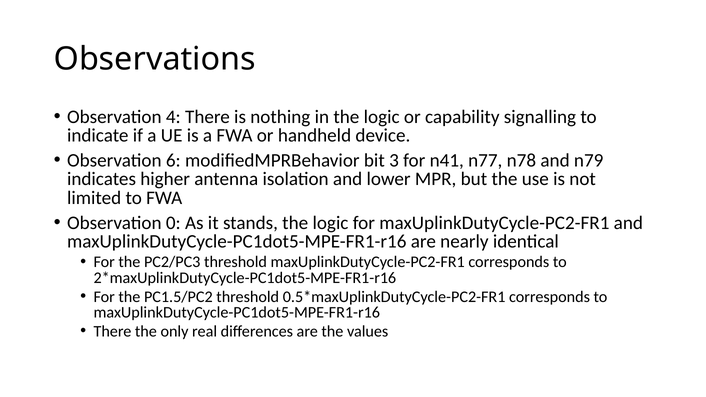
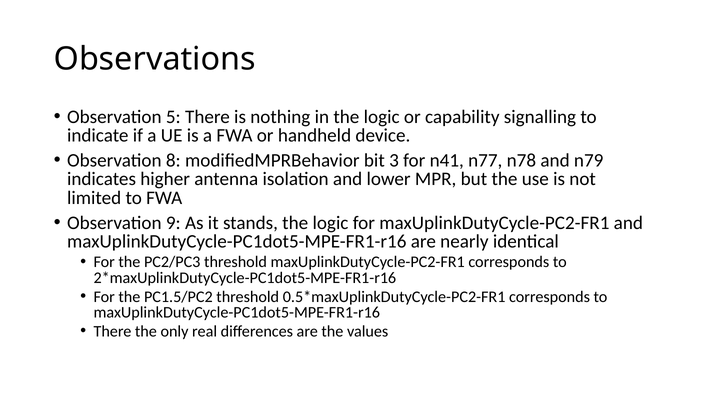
4: 4 -> 5
6: 6 -> 8
0: 0 -> 9
